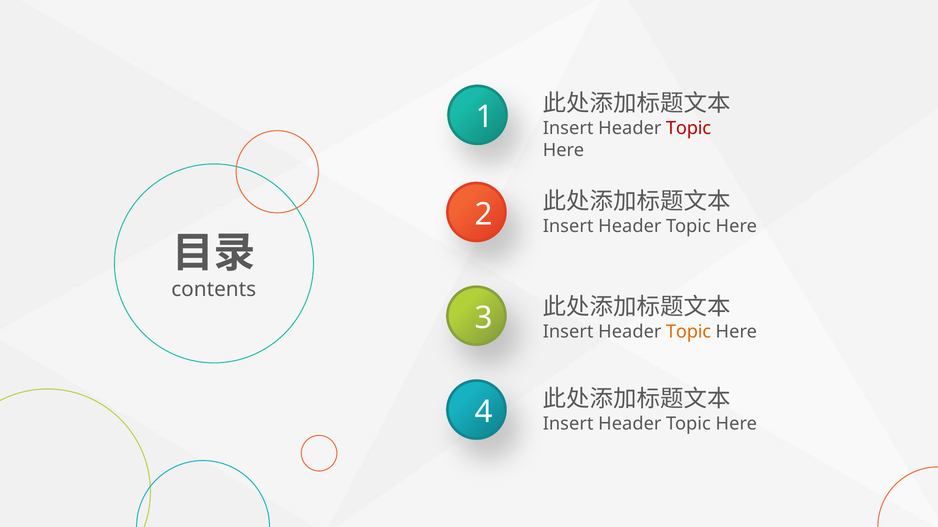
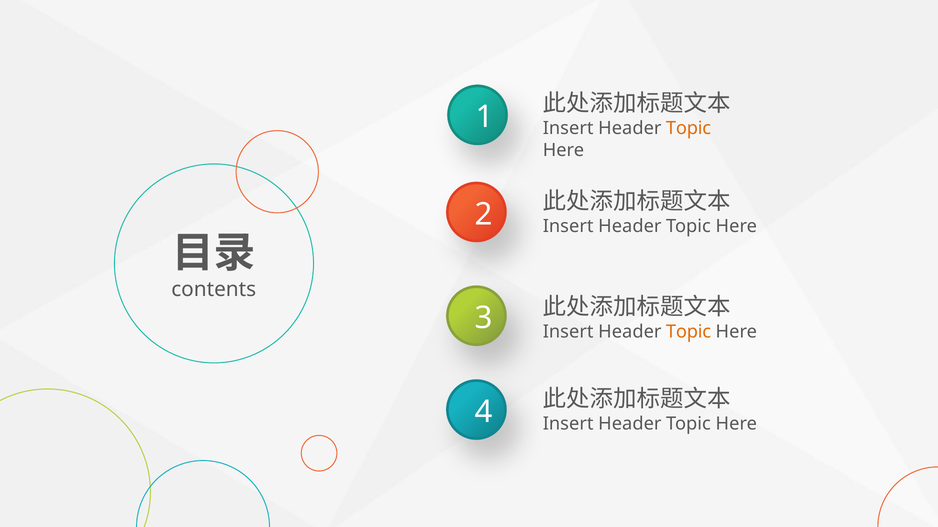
Topic at (689, 128) colour: red -> orange
